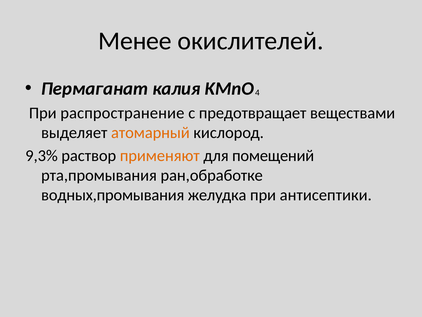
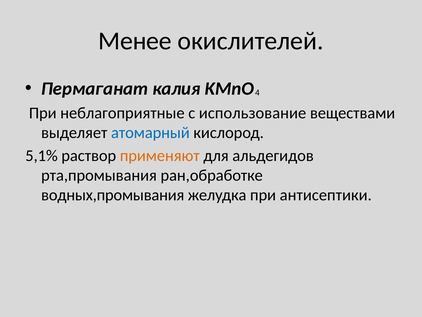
распространение: распространение -> неблагоприятные
предотвращает: предотвращает -> использование
атомарный colour: orange -> blue
9,3%: 9,3% -> 5,1%
помещений: помещений -> альдегидов
